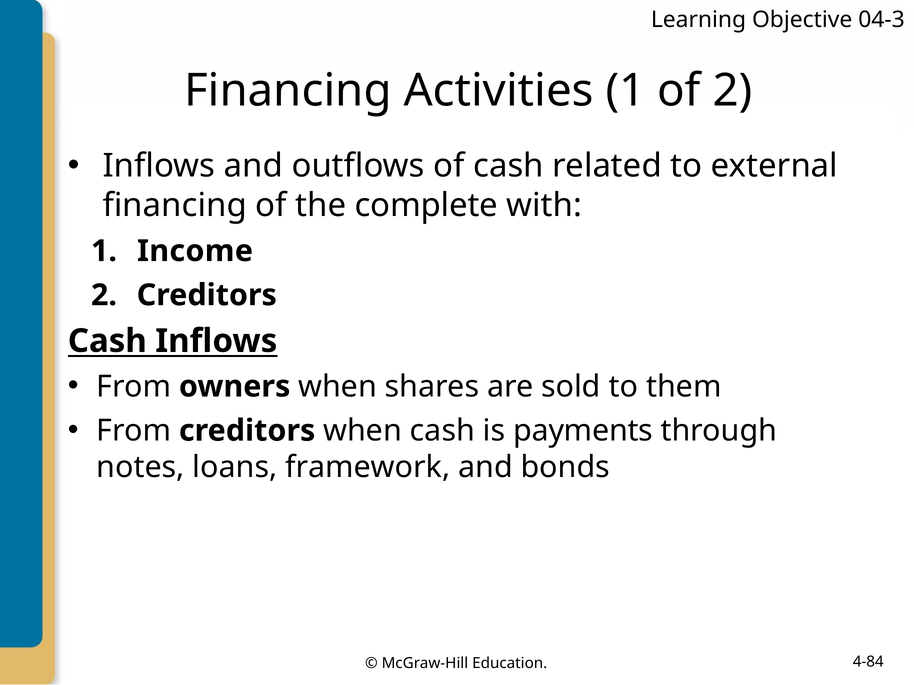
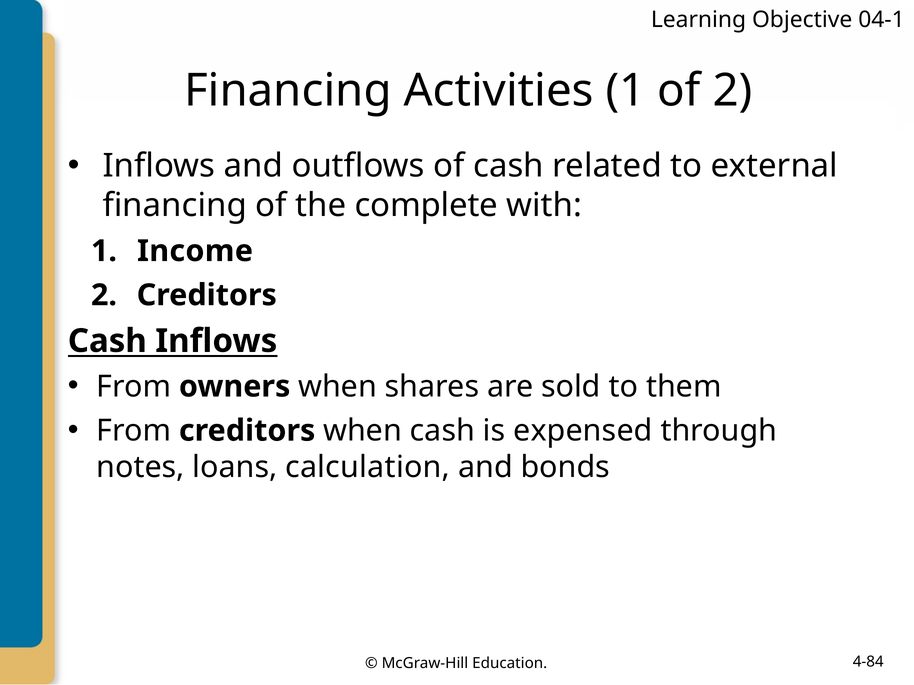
04-3: 04-3 -> 04-1
payments: payments -> expensed
framework: framework -> calculation
